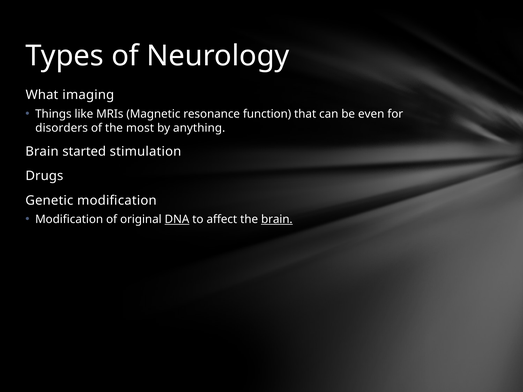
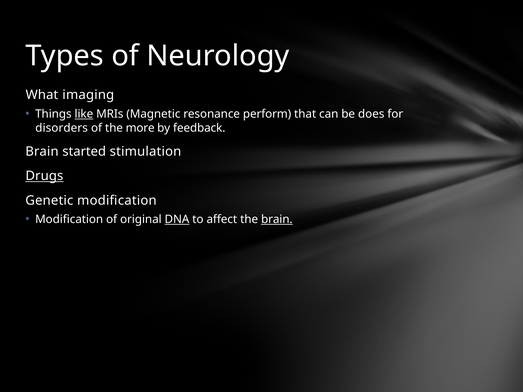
like underline: none -> present
function: function -> perform
even: even -> does
most: most -> more
anything: anything -> feedback
Drugs underline: none -> present
